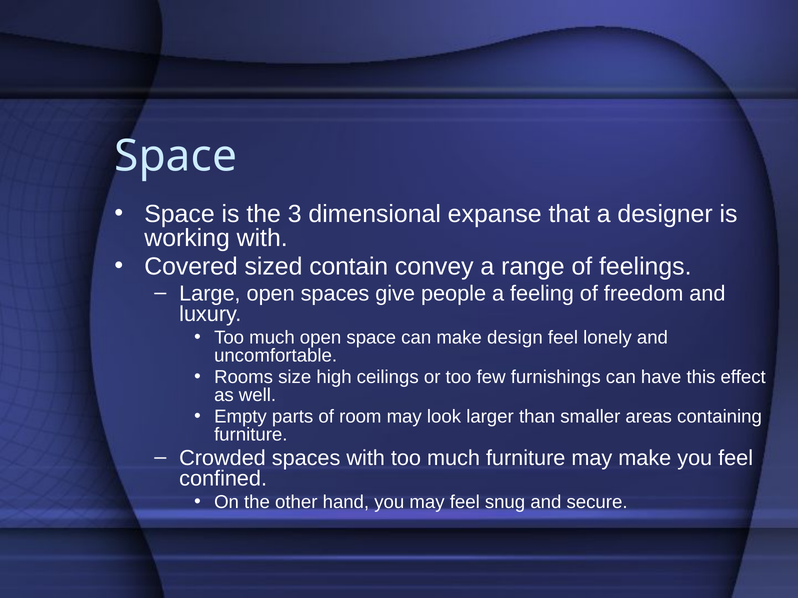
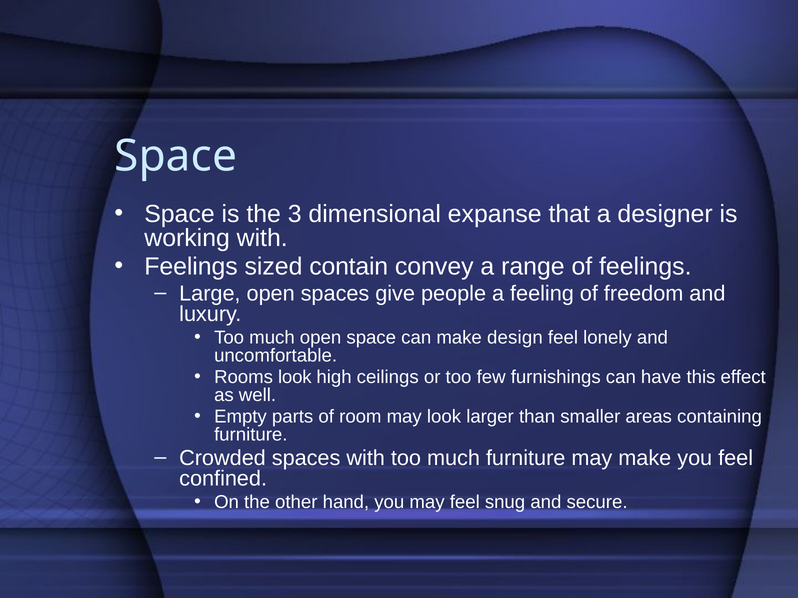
Covered at (191, 267): Covered -> Feelings
Rooms size: size -> look
